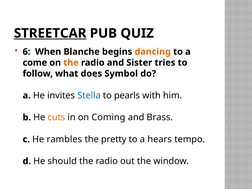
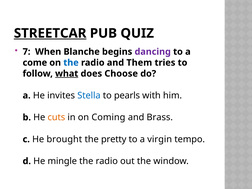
6: 6 -> 7
dancing colour: orange -> purple
the at (71, 63) colour: orange -> blue
Sister: Sister -> Them
what underline: none -> present
Symbol: Symbol -> Choose
rambles: rambles -> brought
hears: hears -> virgin
should: should -> mingle
